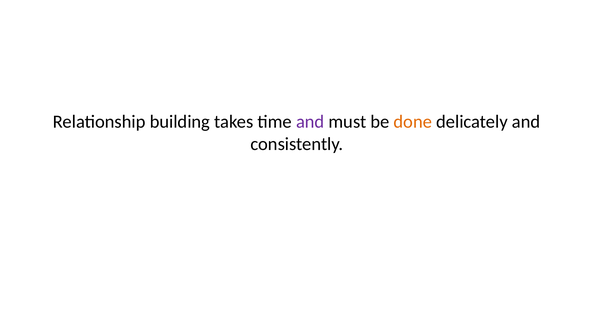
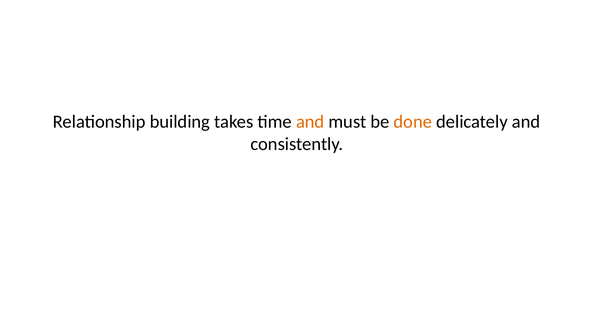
and at (310, 121) colour: purple -> orange
